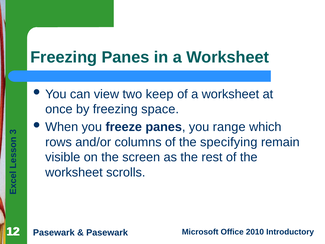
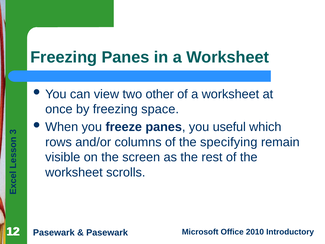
keep: keep -> other
range: range -> useful
